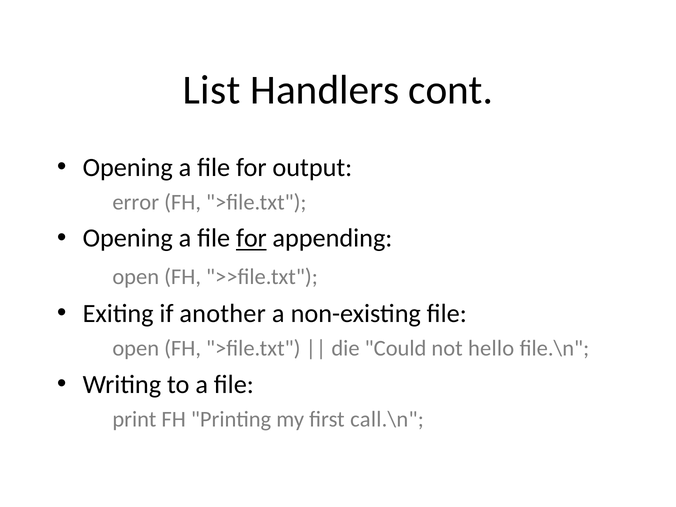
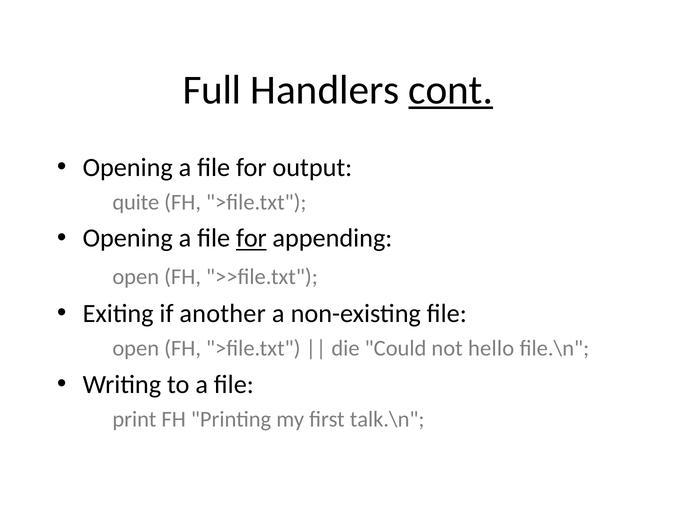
List: List -> Full
cont underline: none -> present
error: error -> quite
call.\n: call.\n -> talk.\n
